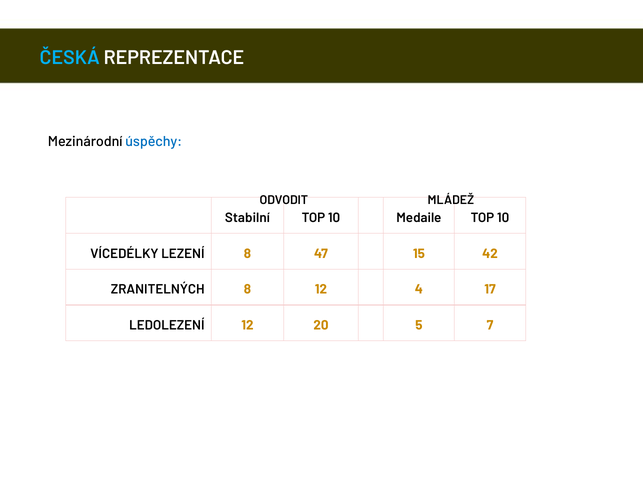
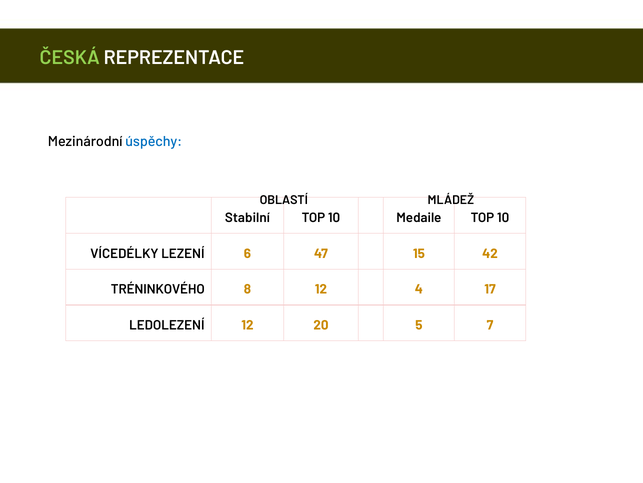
ČESKÁ colour: light blue -> light green
ODVODIT: ODVODIT -> OBLASTÍ
LEZENÍ 8: 8 -> 6
ZRANITELNÝCH: ZRANITELNÝCH -> TRÉNINKOVÉHO
